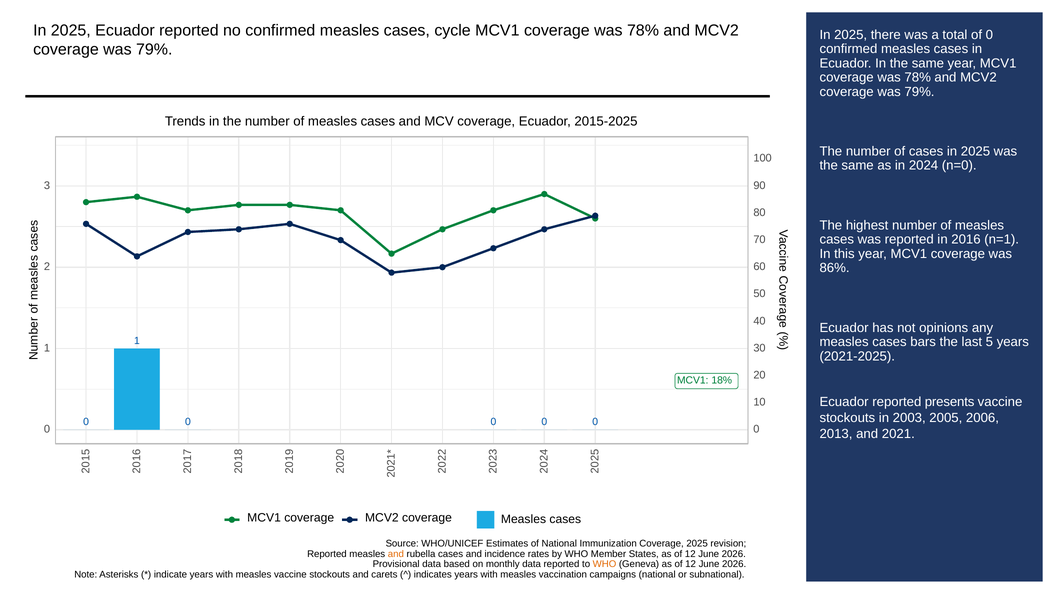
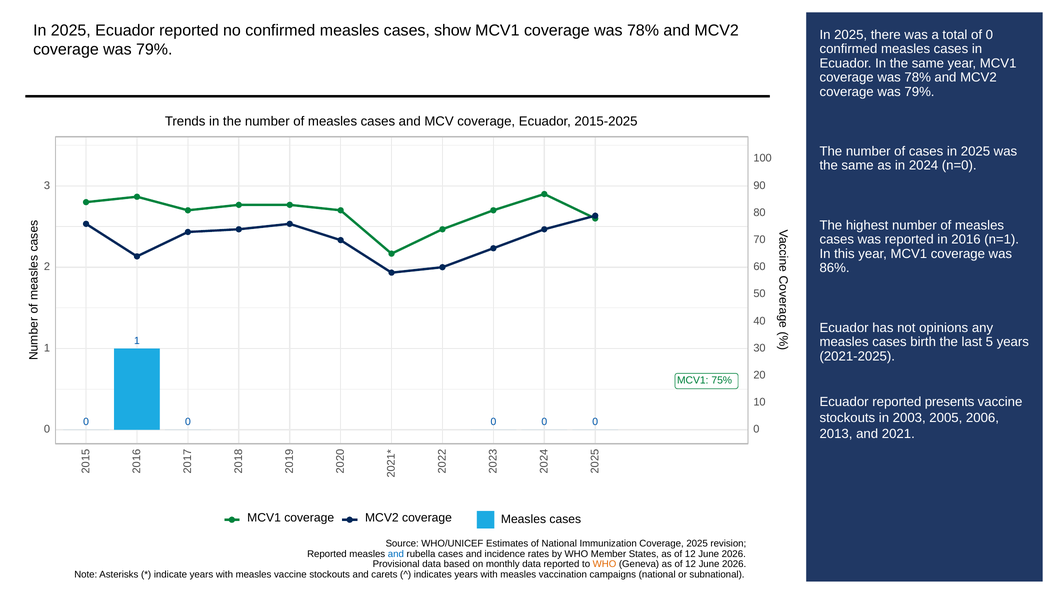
cycle: cycle -> show
bars: bars -> birth
18%: 18% -> 75%
and at (396, 554) colour: orange -> blue
